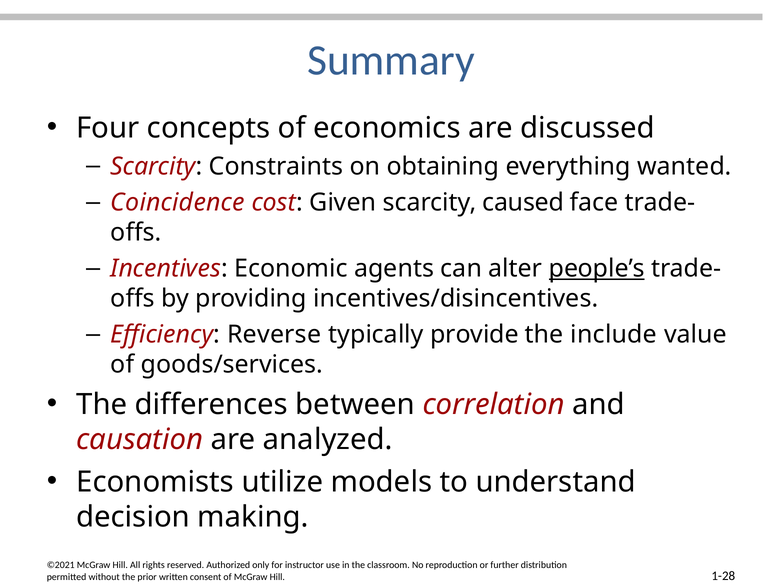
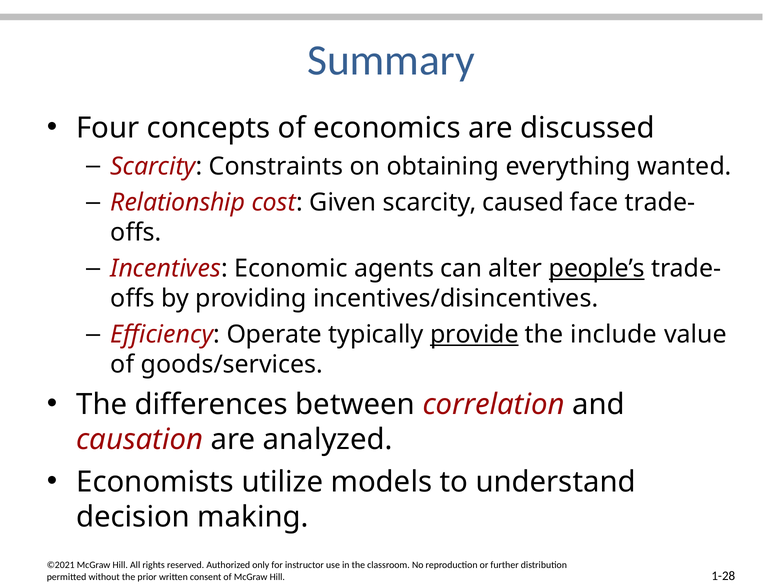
Coincidence: Coincidence -> Relationship
Reverse: Reverse -> Operate
provide underline: none -> present
